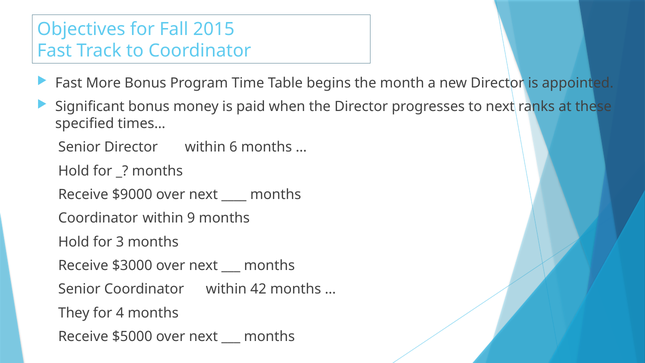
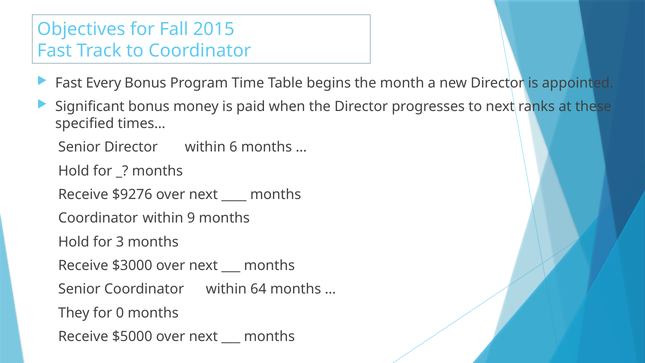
More: More -> Every
$9000: $9000 -> $9276
42: 42 -> 64
4: 4 -> 0
